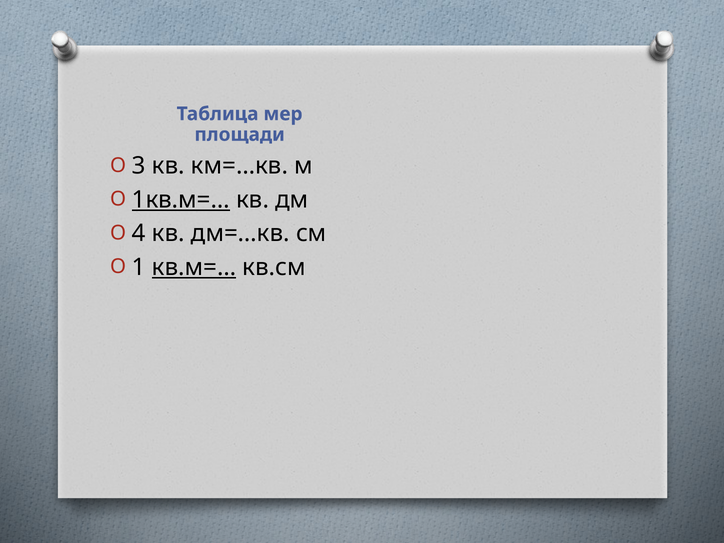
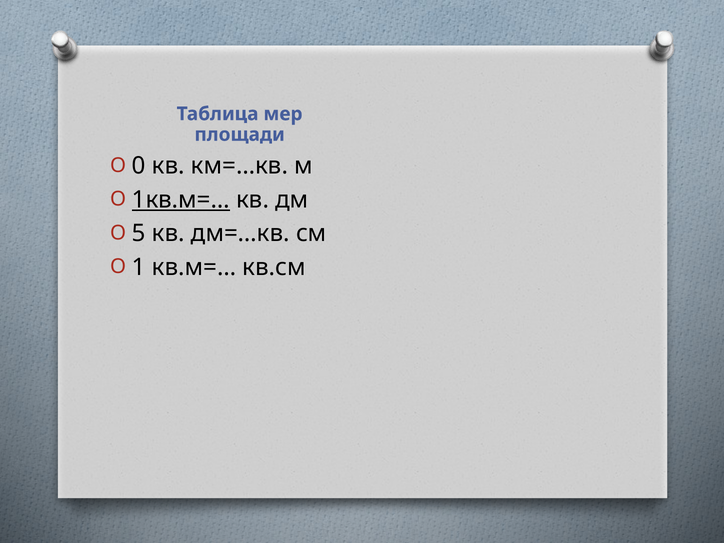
3: 3 -> 0
4: 4 -> 5
кв.м=… underline: present -> none
